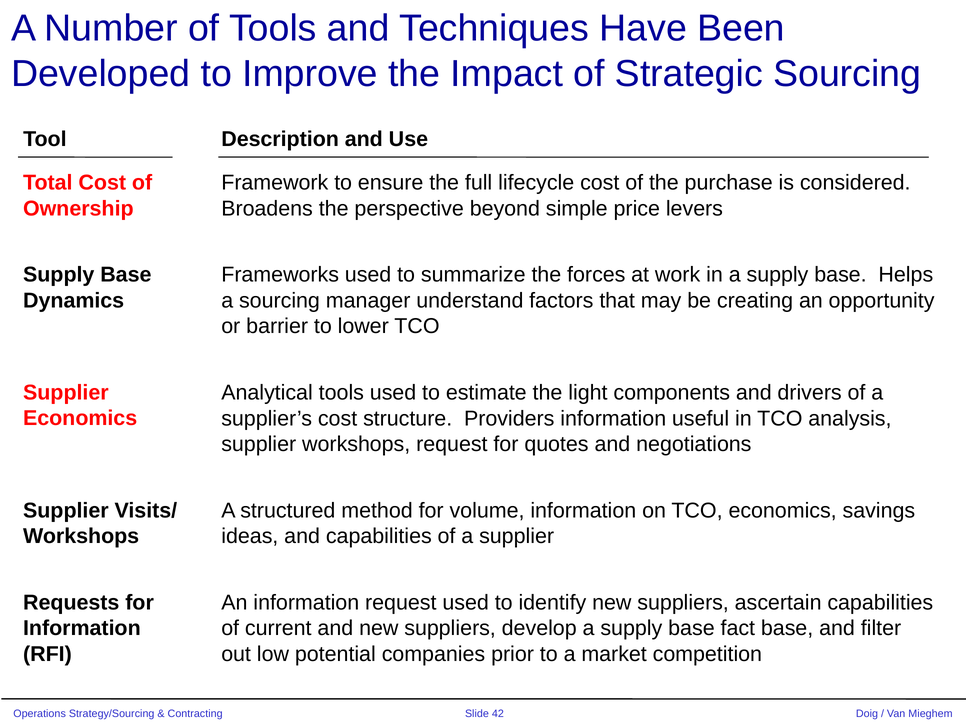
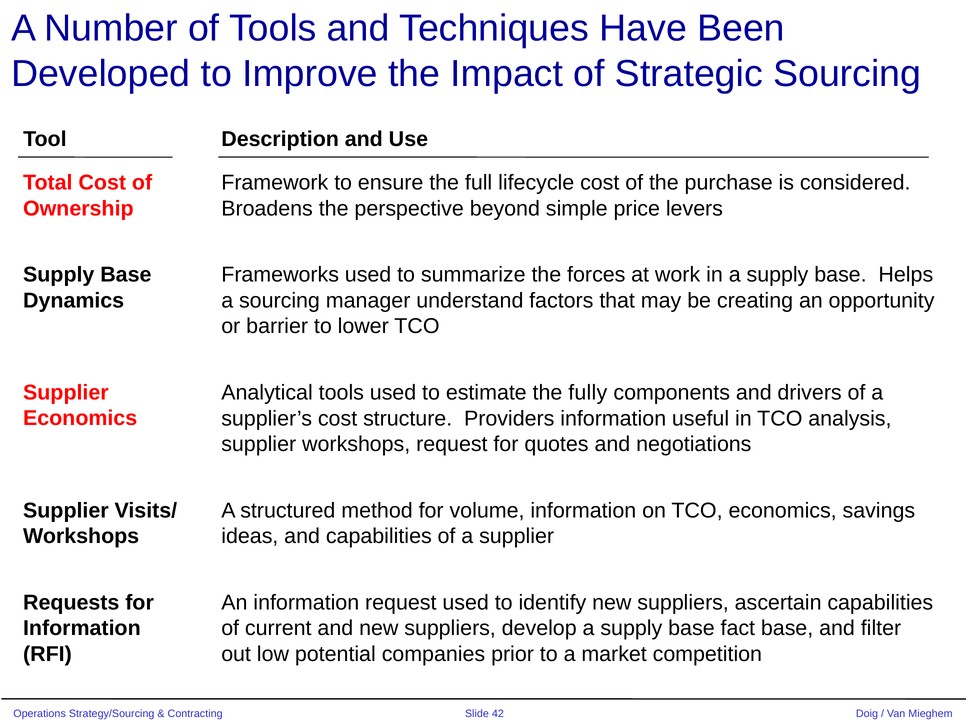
light: light -> fully
